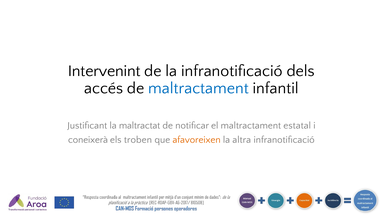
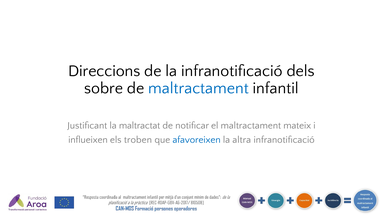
Intervenint: Intervenint -> Direccions
accés: accés -> sobre
estatal: estatal -> mateix
coneixerà: coneixerà -> influeixen
afavoreixen colour: orange -> blue
